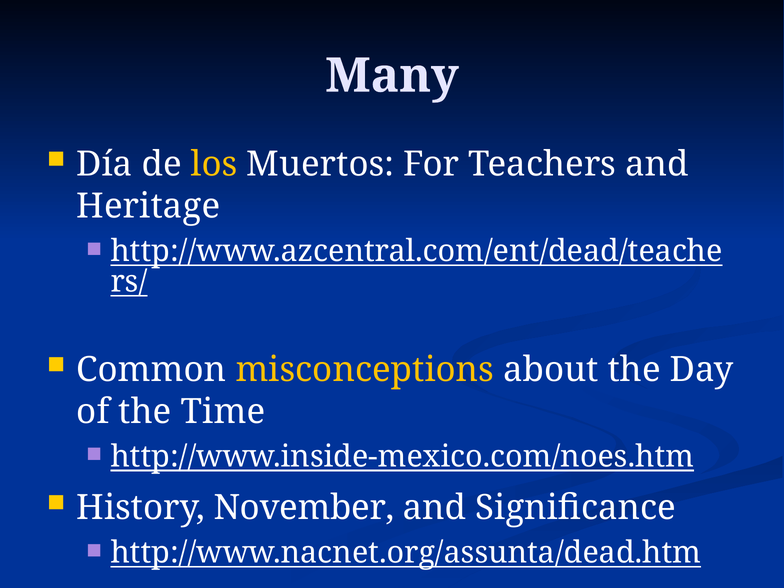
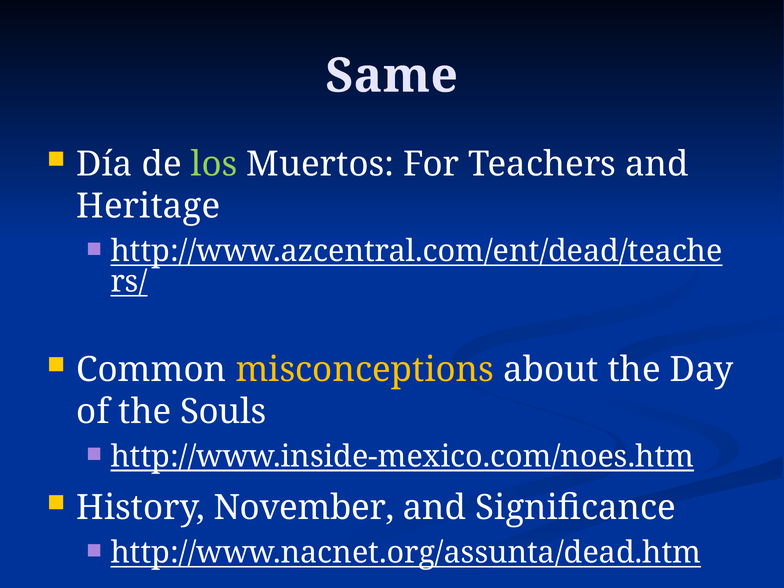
Many: Many -> Same
los colour: yellow -> light green
Time: Time -> Souls
